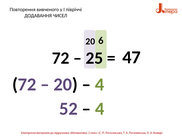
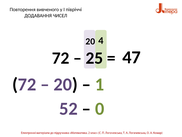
6: 6 -> 4
4 at (100, 84): 4 -> 1
4 at (100, 108): 4 -> 0
